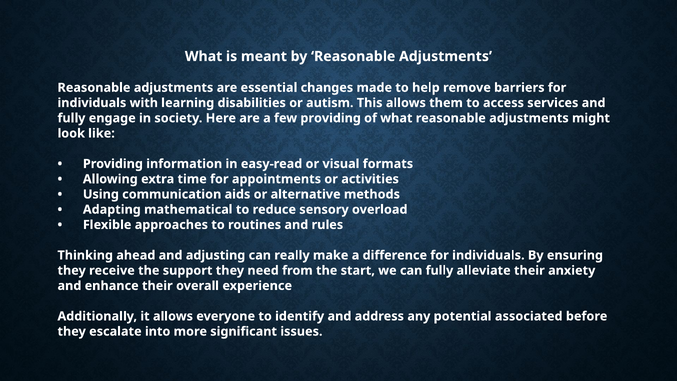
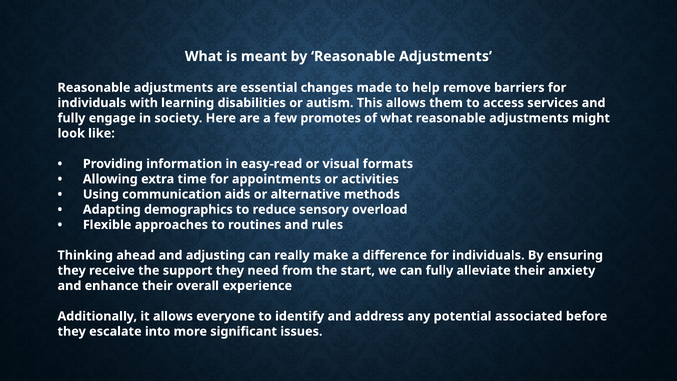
few providing: providing -> promotes
mathematical: mathematical -> demographics
